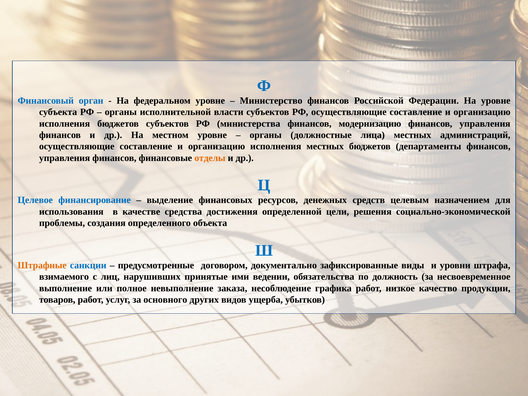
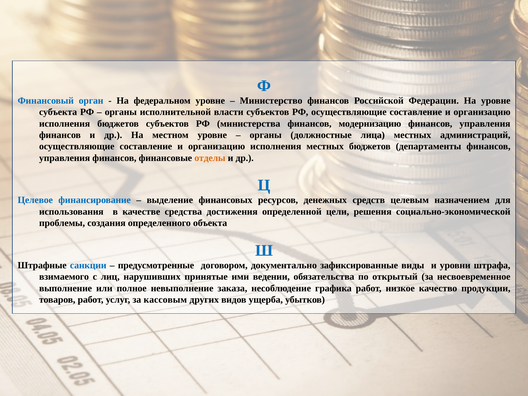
Штрафные colour: orange -> black
должность: должность -> открытый
основного: основного -> кассовым
